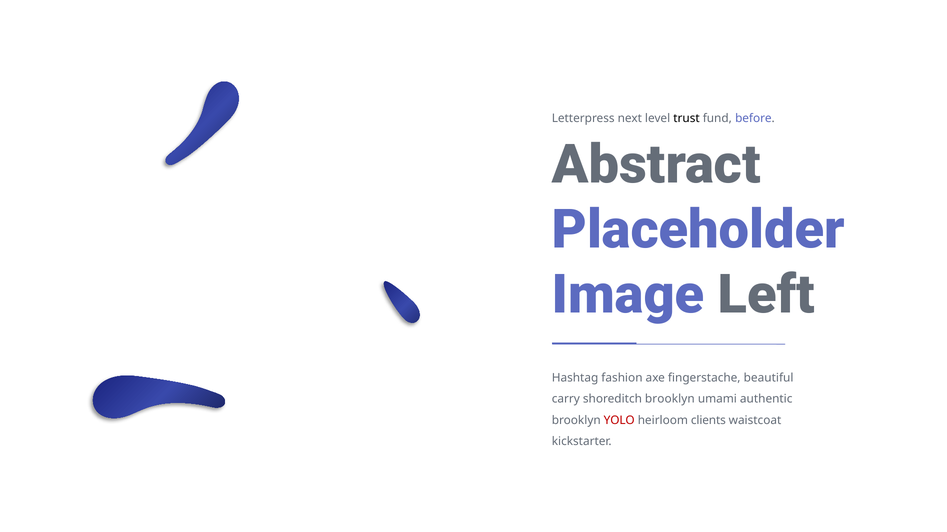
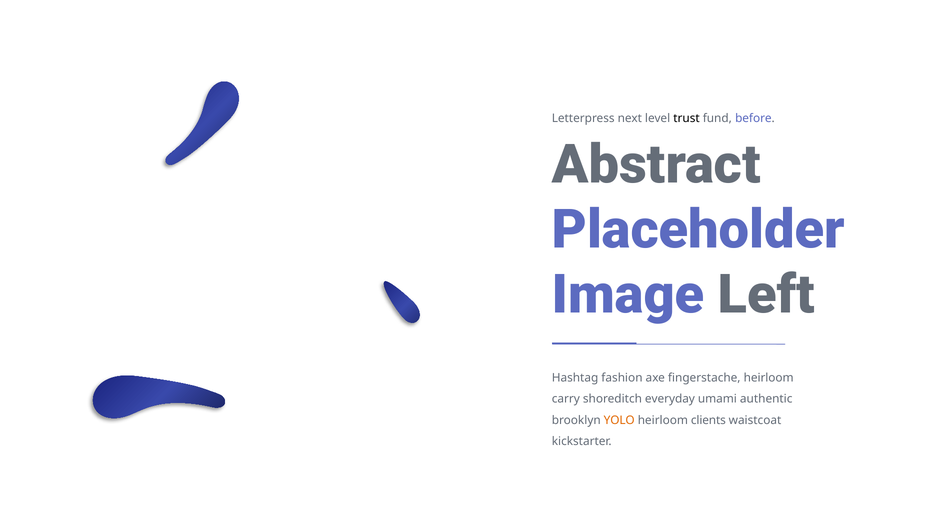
fingerstache beautiful: beautiful -> heirloom
shoreditch brooklyn: brooklyn -> everyday
YOLO colour: red -> orange
